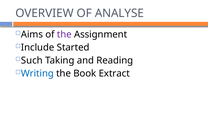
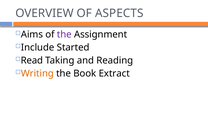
ANALYSE: ANALYSE -> ASPECTS
Such: Such -> Read
Writing colour: blue -> orange
